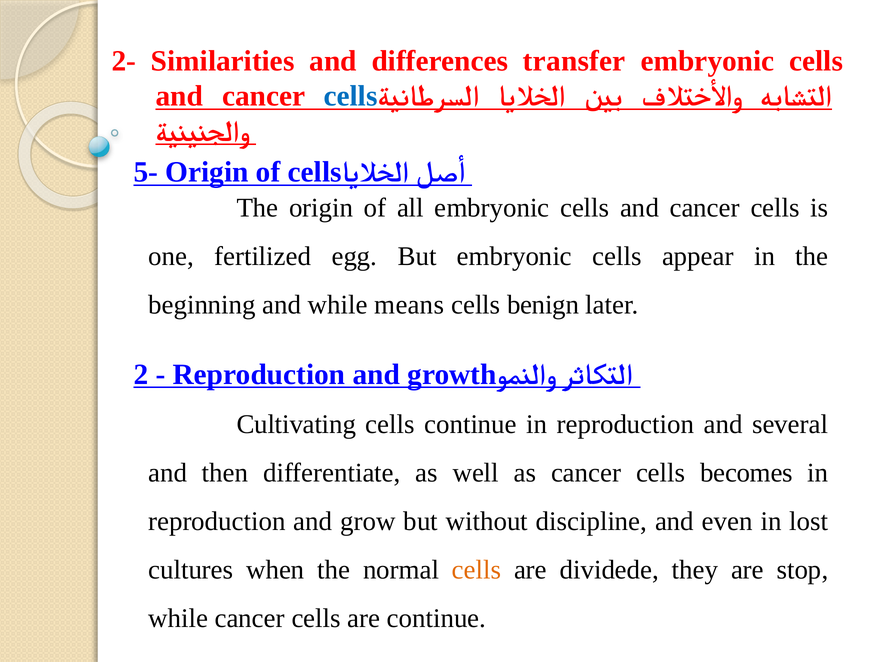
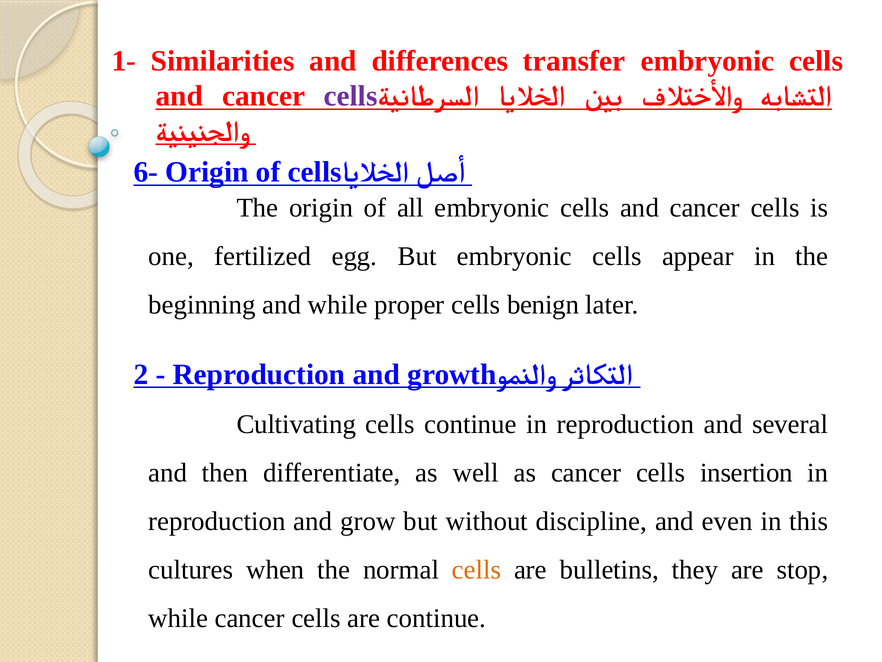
2-: 2- -> 1-
cells at (351, 96) colour: blue -> purple
5-: 5- -> 6-
means: means -> proper
becomes: becomes -> insertion
lost: lost -> this
dividede: dividede -> bulletins
